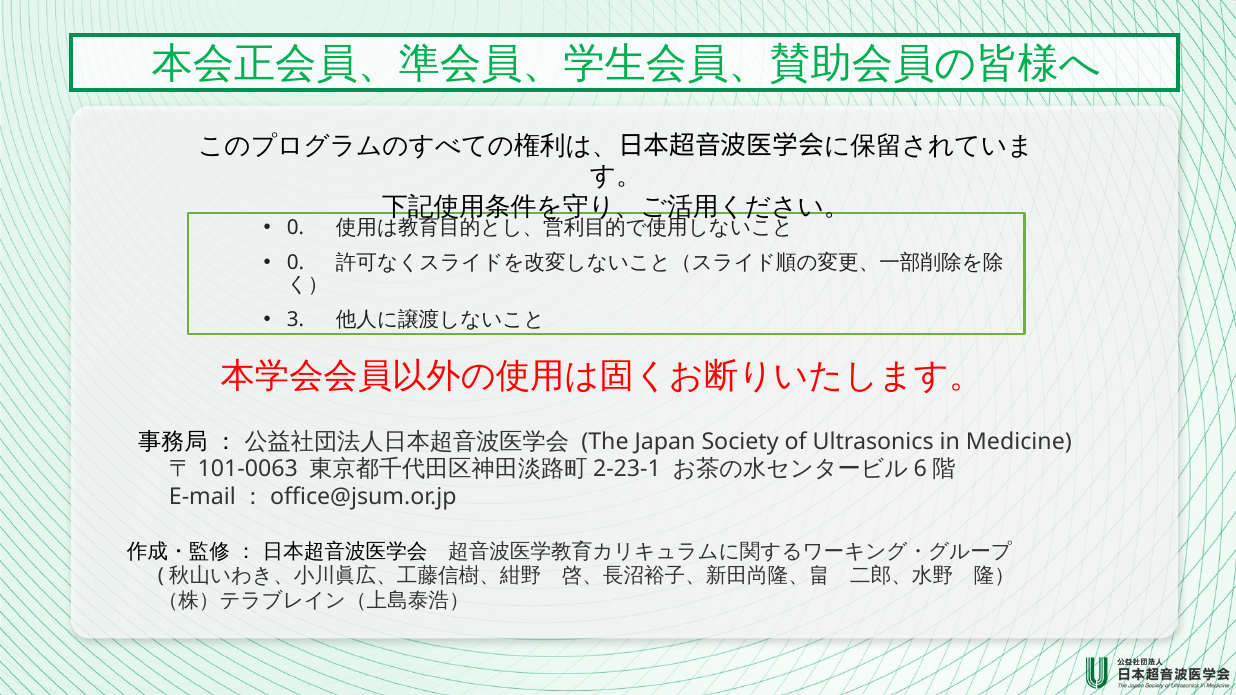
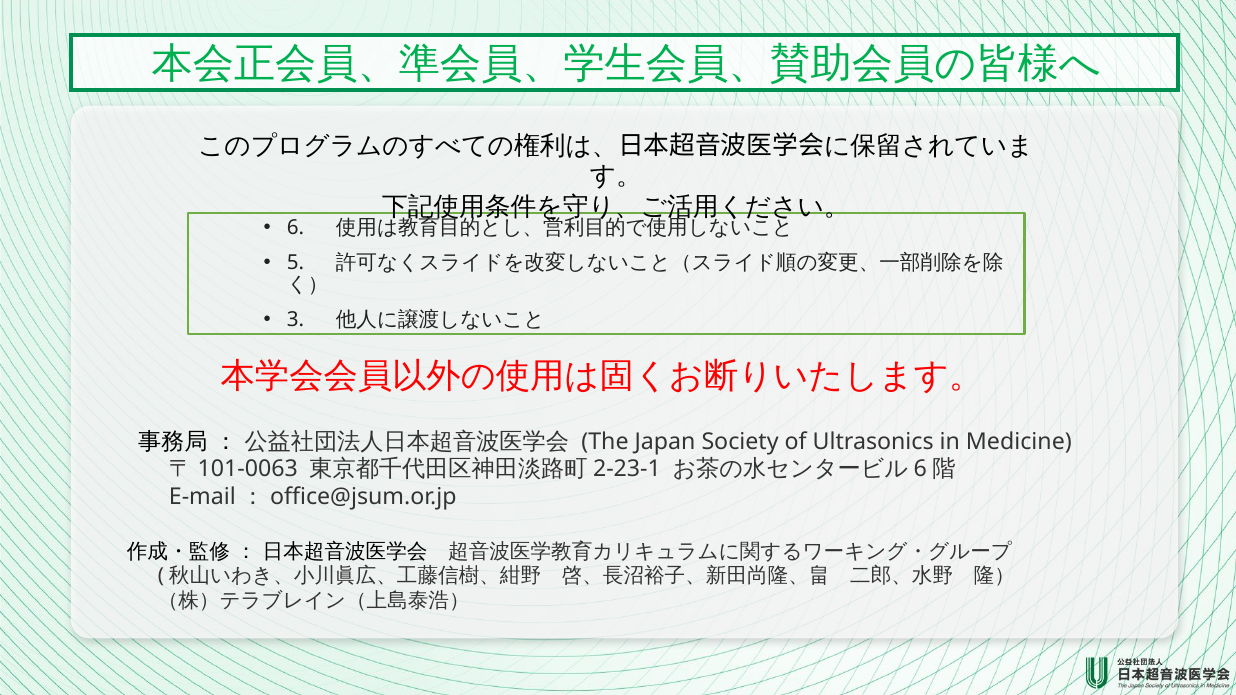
0 at (295, 227): 0 -> 6
0 at (295, 262): 0 -> 5
